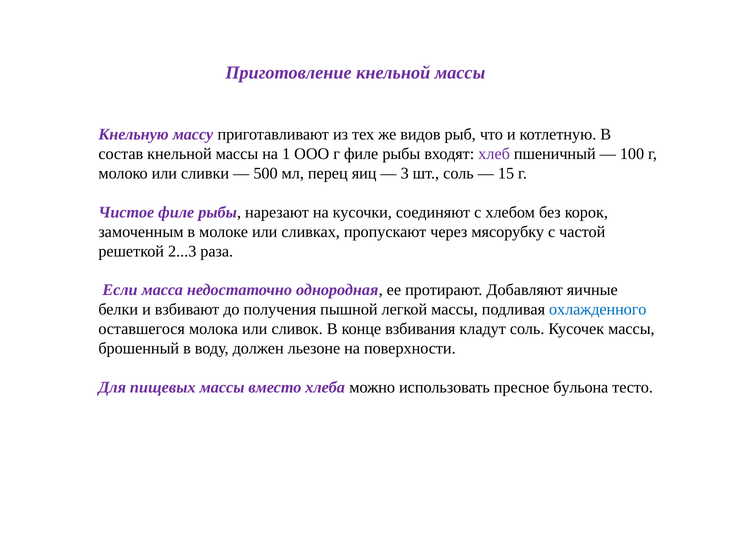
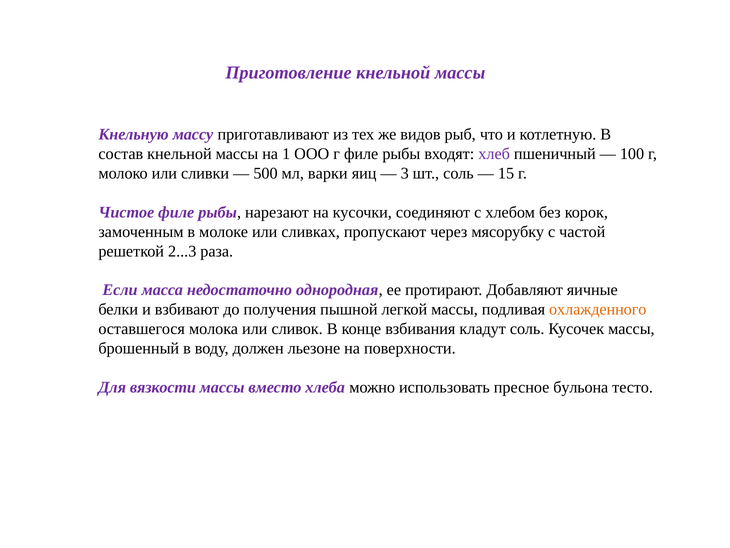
перец: перец -> варки
охлажденного colour: blue -> orange
пищевых: пищевых -> вязкости
